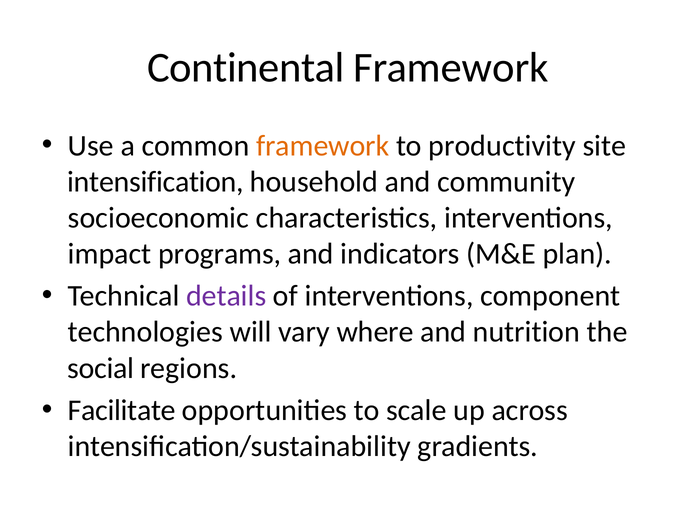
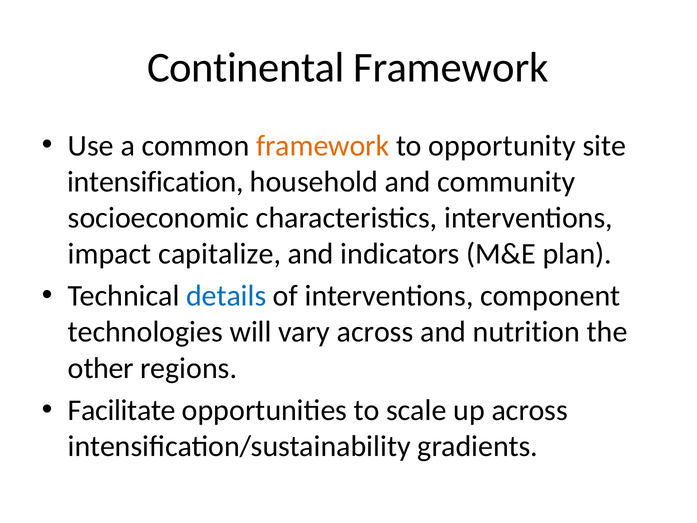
productivity: productivity -> opportunity
programs: programs -> capitalize
details colour: purple -> blue
vary where: where -> across
social: social -> other
